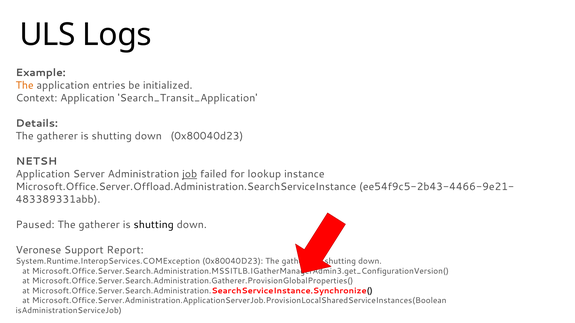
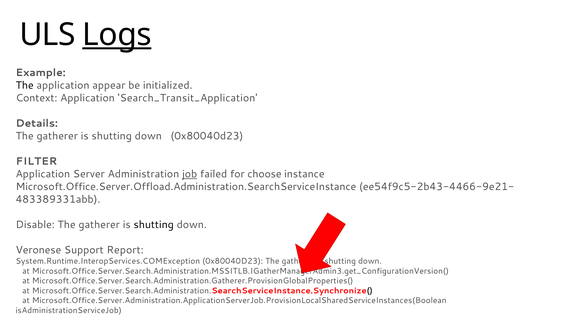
Logs underline: none -> present
The at (25, 85) colour: orange -> black
entries: entries -> appear
NETSH: NETSH -> FILTER
lookup: lookup -> choose
Paused: Paused -> Disable
